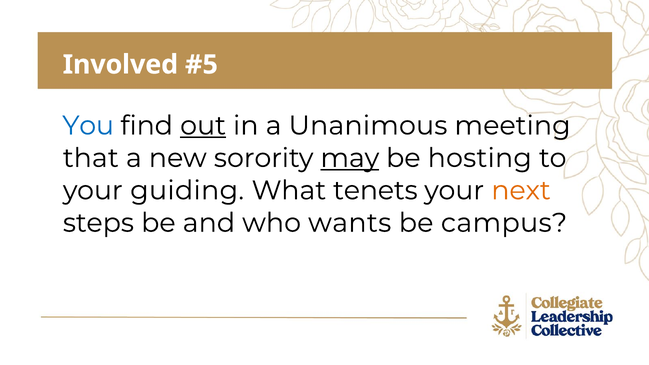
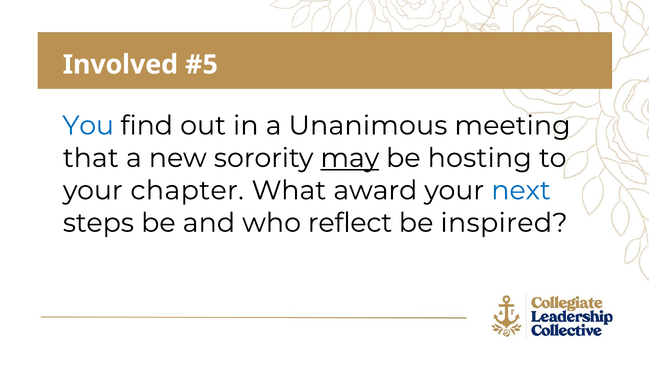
out underline: present -> none
guiding: guiding -> chapter
tenets: tenets -> award
next colour: orange -> blue
wants: wants -> reflect
campus: campus -> inspired
